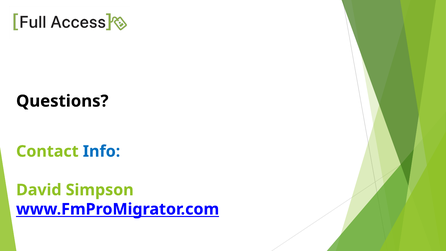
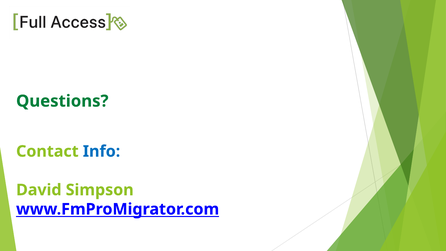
Questions colour: black -> green
